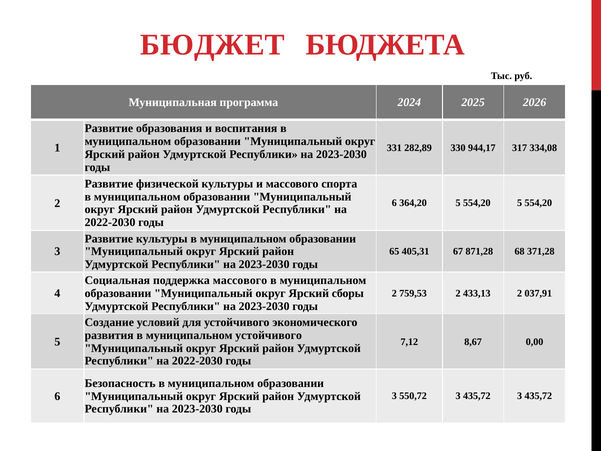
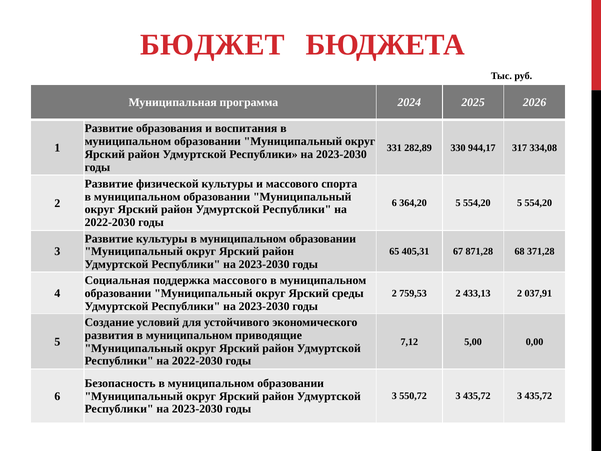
сборы: сборы -> среды
муниципальном устойчивого: устойчивого -> приводящие
8,67: 8,67 -> 5,00
